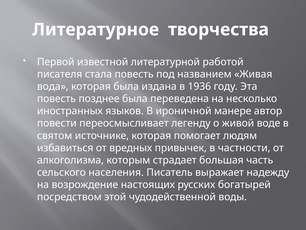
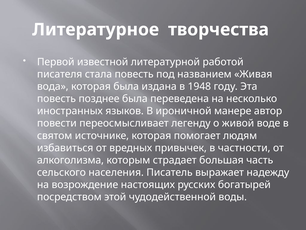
1936: 1936 -> 1948
